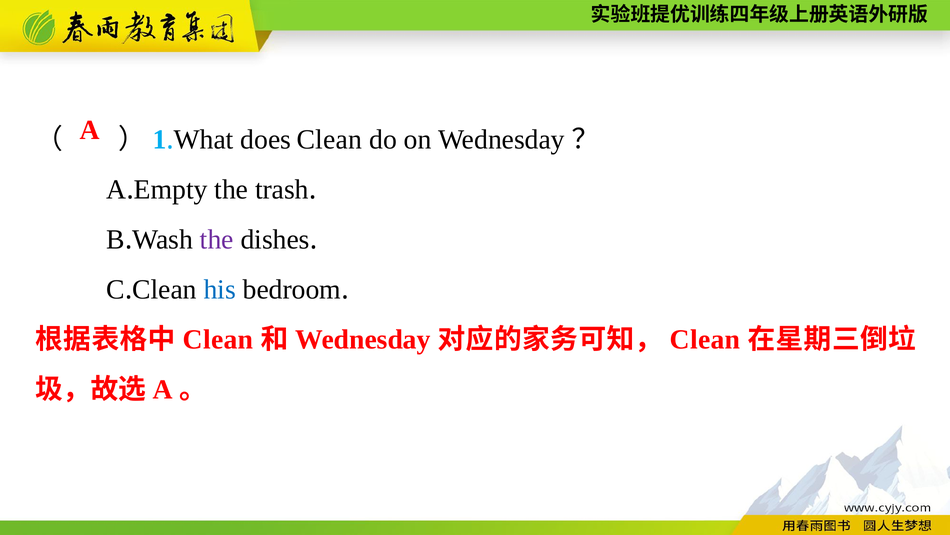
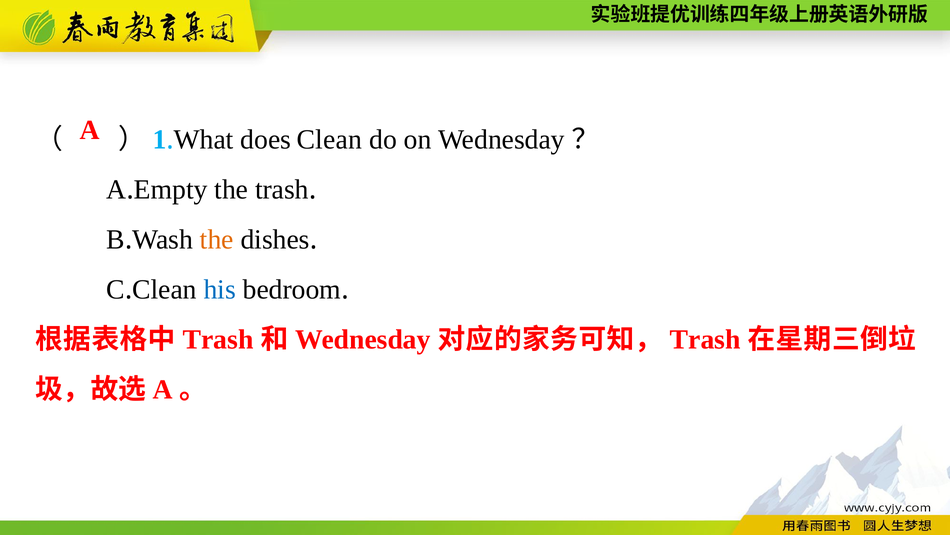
the at (217, 239) colour: purple -> orange
Clean at (218, 339): Clean -> Trash
Clean at (705, 339): Clean -> Trash
